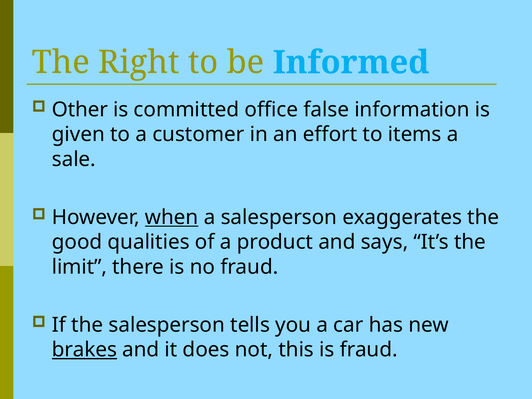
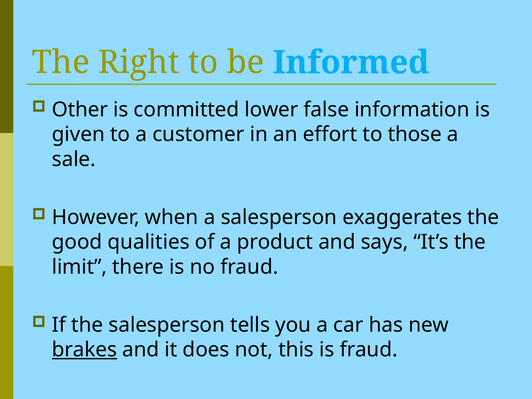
office: office -> lower
items: items -> those
when underline: present -> none
